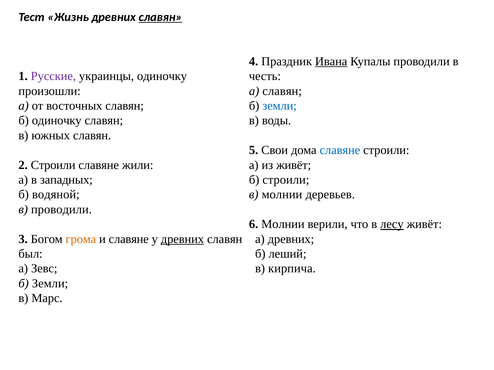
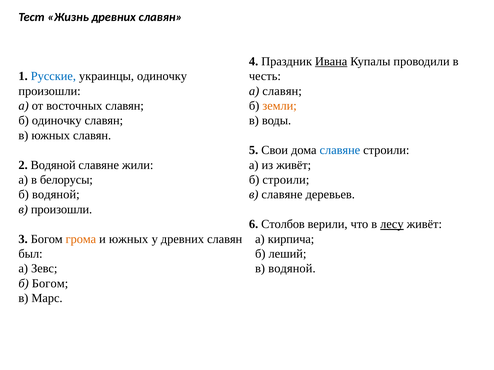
славян at (160, 17) underline: present -> none
Русские colour: purple -> blue
земли at (280, 106) colour: blue -> orange
2 Строили: Строили -> Водяной
западных: западных -> белорусы
в молнии: молнии -> славяне
в проводили: проводили -> произошли
6 Молнии: Молнии -> Столбов
и славяне: славяне -> южных
древних at (182, 239) underline: present -> none
а древних: древних -> кирпича
в кирпича: кирпича -> водяной
Земли at (50, 284): Земли -> Богом
